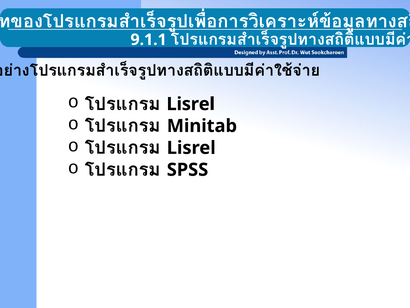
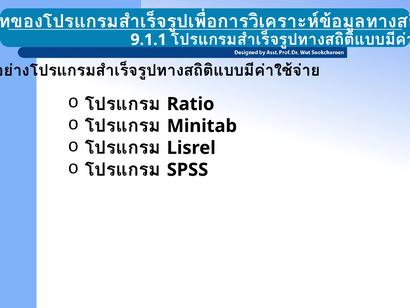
Lisrel at (191, 104): Lisrel -> Ratio
